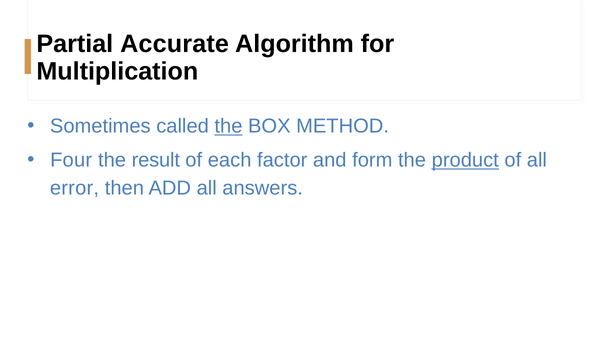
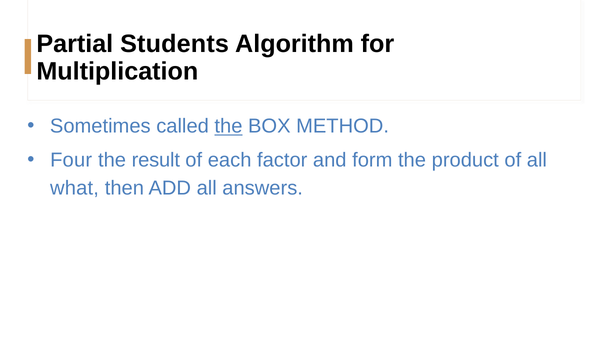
Accurate: Accurate -> Students
product underline: present -> none
error: error -> what
